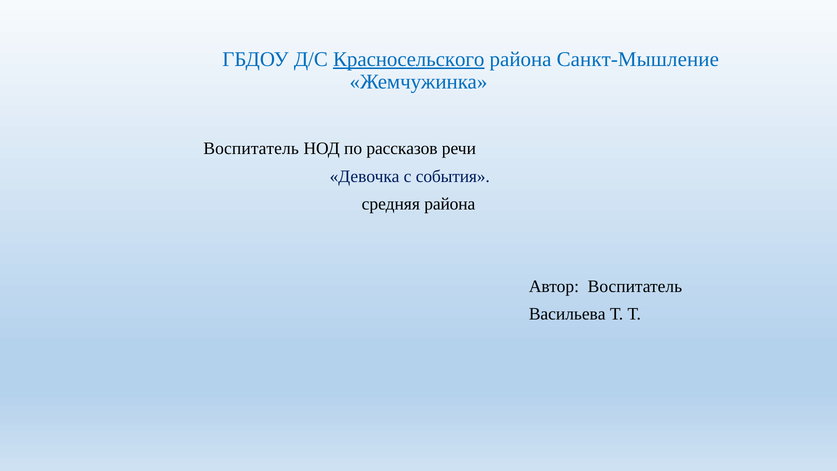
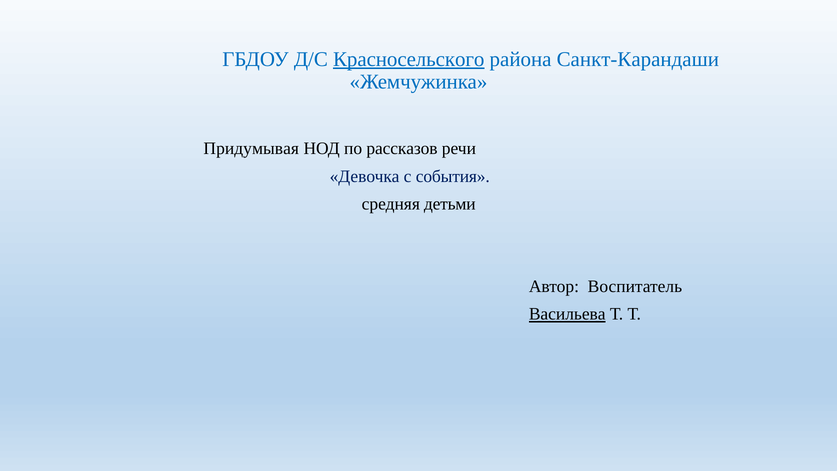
Санкт-Мышление: Санкт-Мышление -> Санкт-Карандаши
Воспитатель at (251, 149): Воспитатель -> Придумывая
средняя района: района -> детьми
Васильева underline: none -> present
